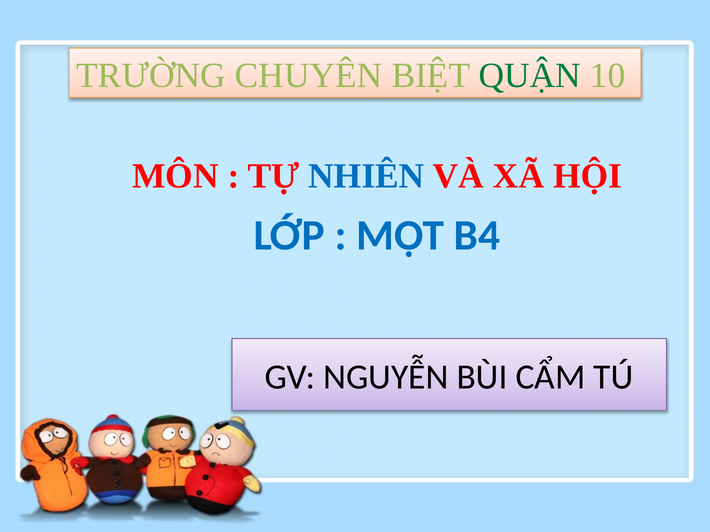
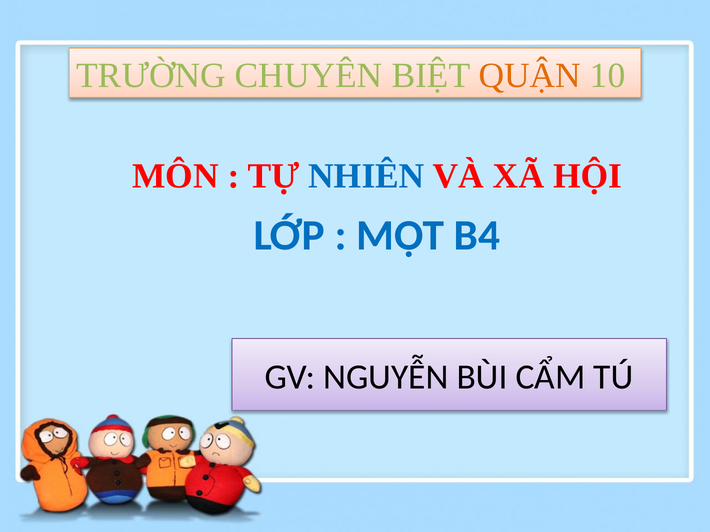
QUẬN colour: green -> orange
